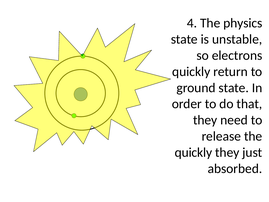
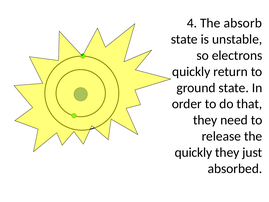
physics: physics -> absorb
